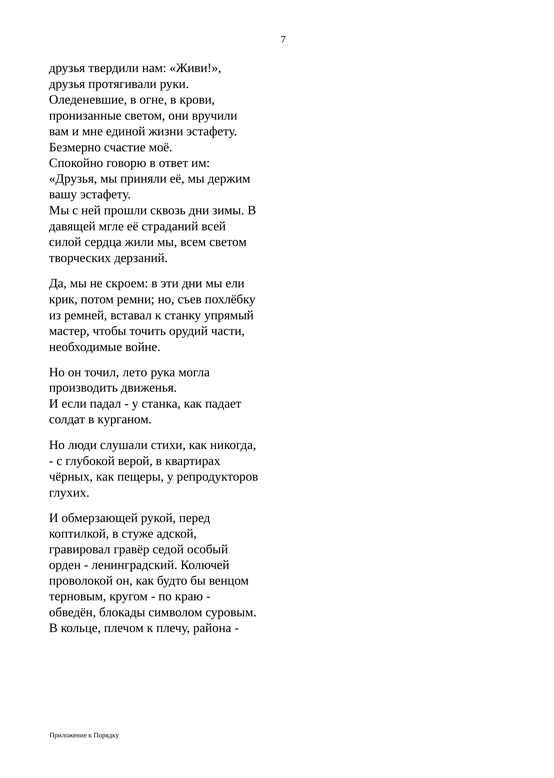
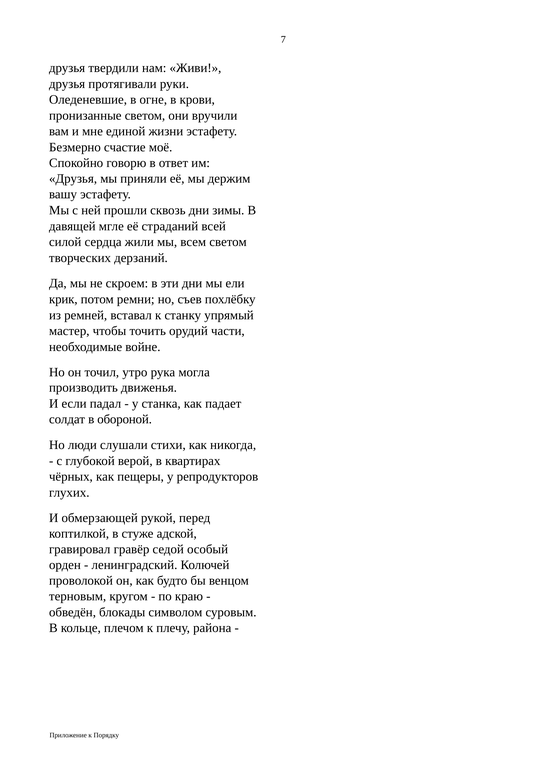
лето: лето -> утро
курганом: курганом -> обороной
